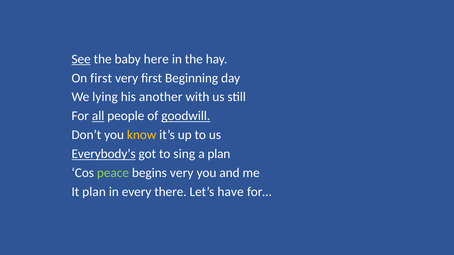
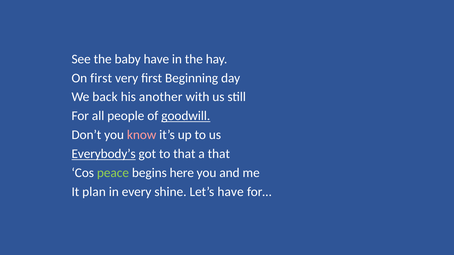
See underline: present -> none
baby here: here -> have
lying: lying -> back
all underline: present -> none
know colour: yellow -> pink
to sing: sing -> that
a plan: plan -> that
begins very: very -> here
there: there -> shine
